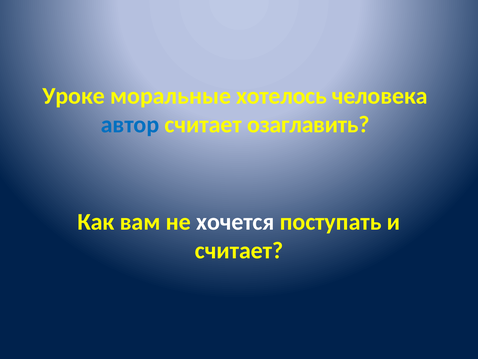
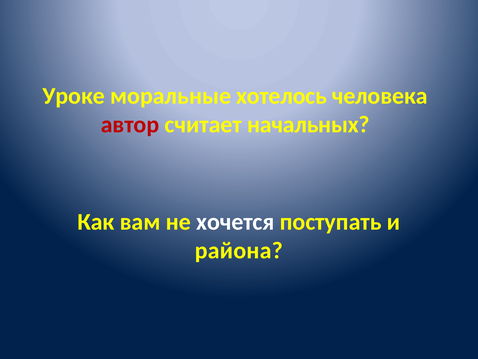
автор colour: blue -> red
озаглавить: озаглавить -> начальных
считает at (239, 250): считает -> района
